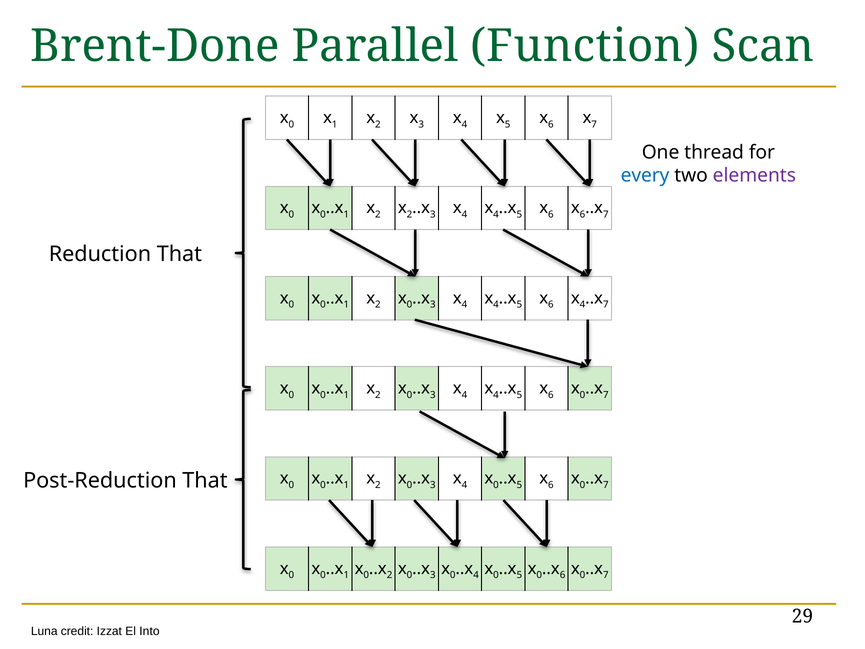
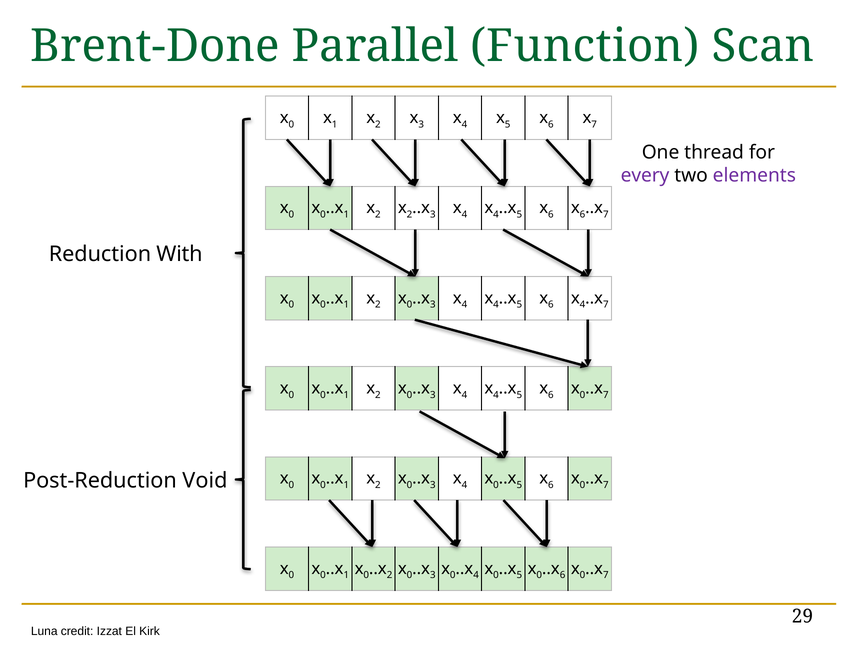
every colour: blue -> purple
Reduction That: That -> With
Post-Reduction That: That -> Void
Into: Into -> Kirk
